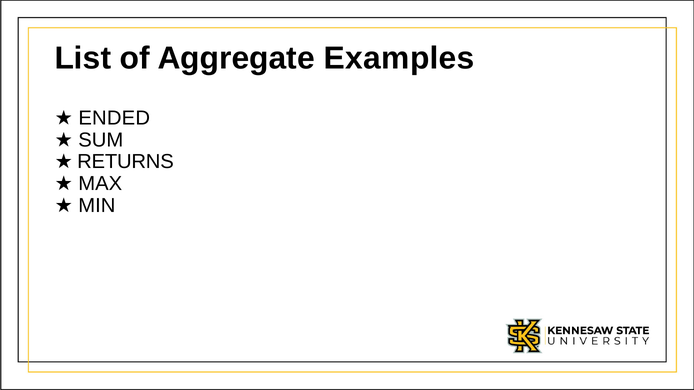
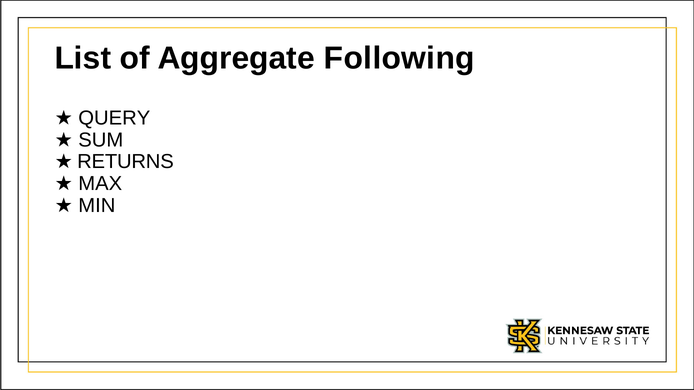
Examples: Examples -> Following
ENDED: ENDED -> QUERY
